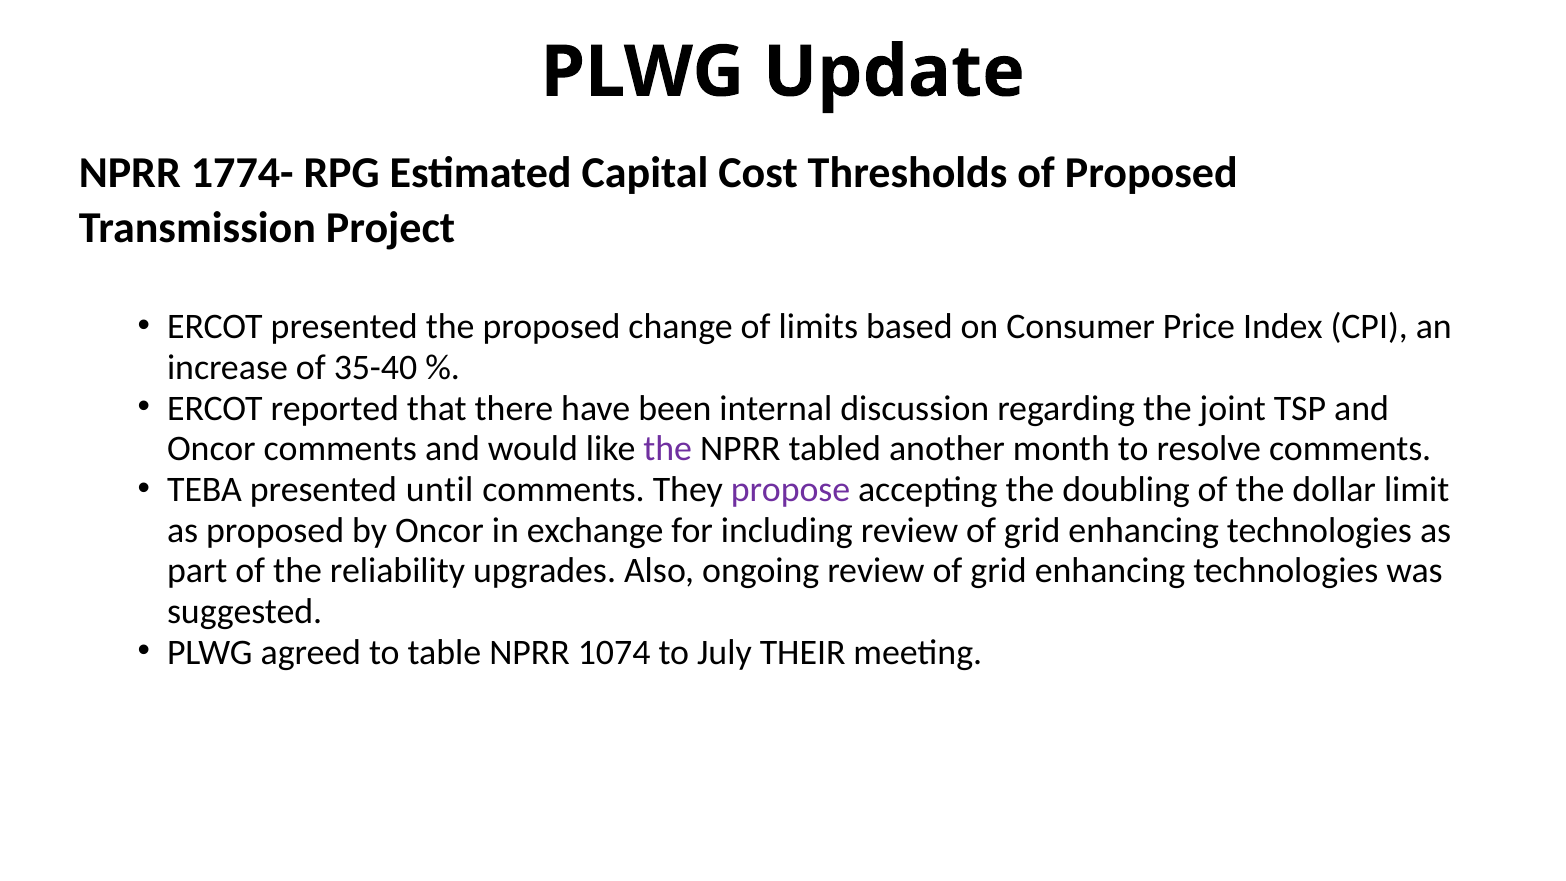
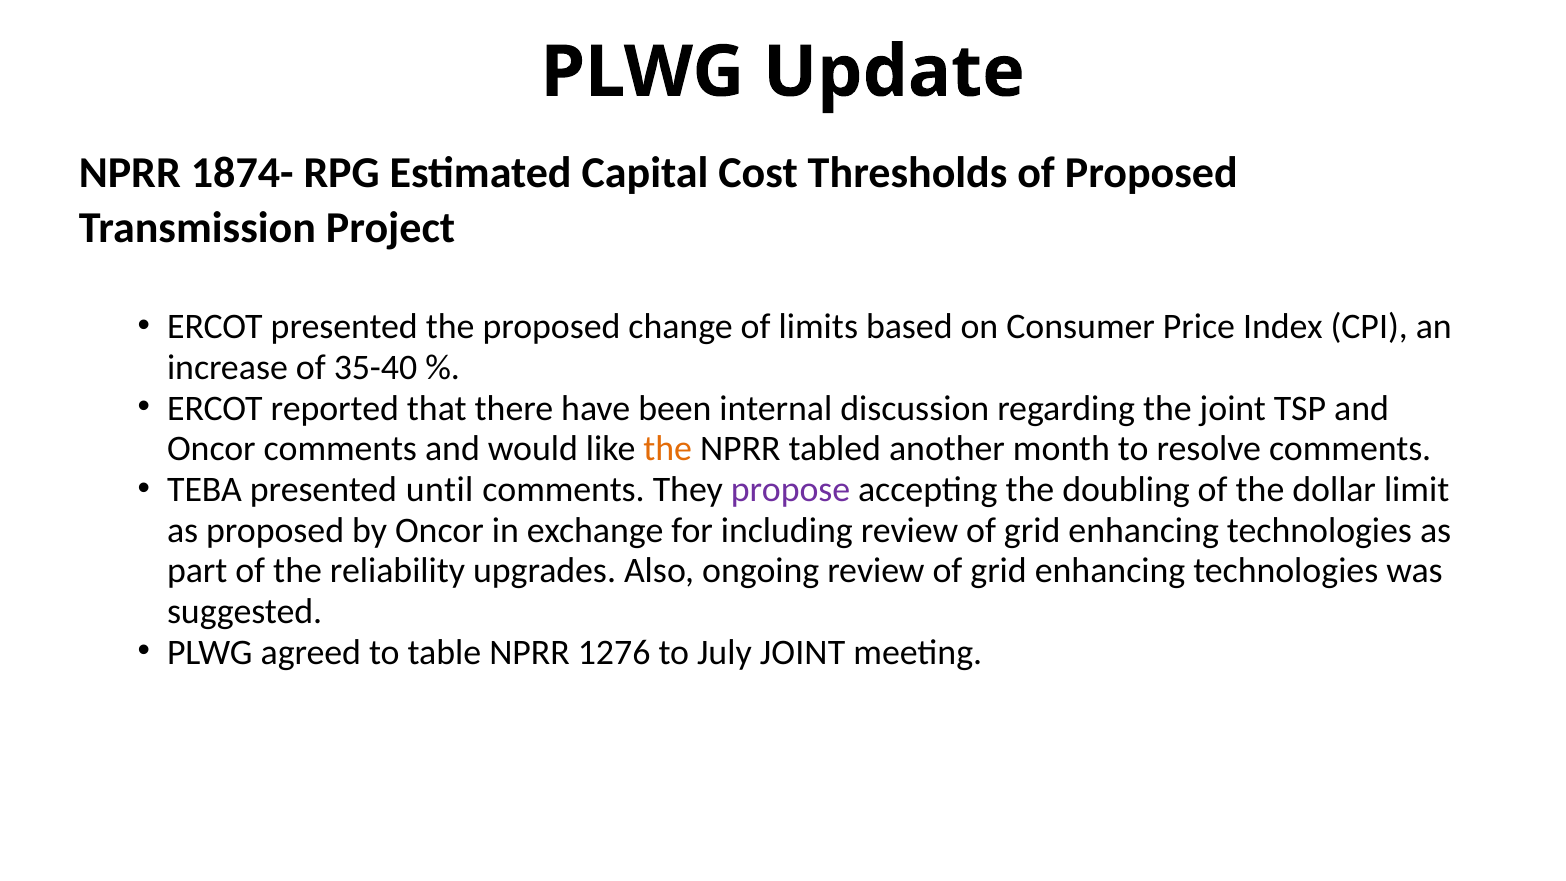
1774-: 1774- -> 1874-
the at (668, 449) colour: purple -> orange
1074: 1074 -> 1276
July THEIR: THEIR -> JOINT
